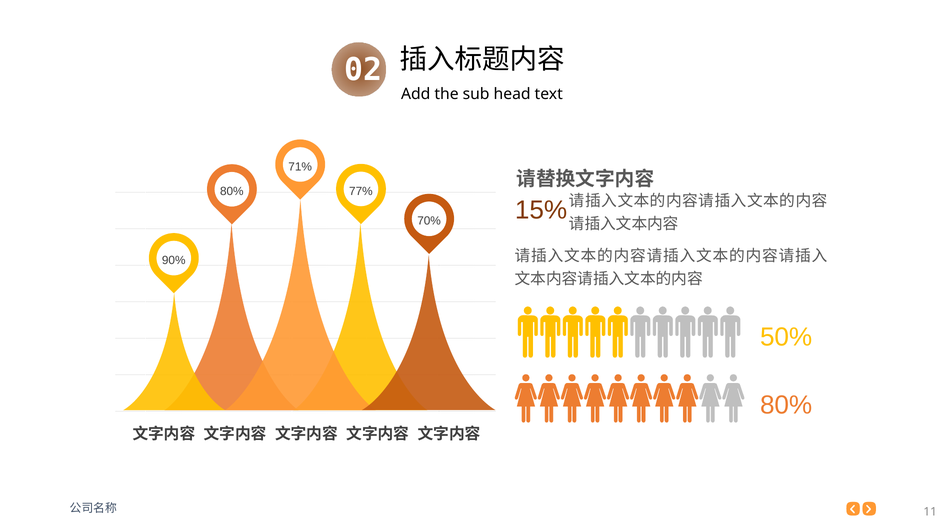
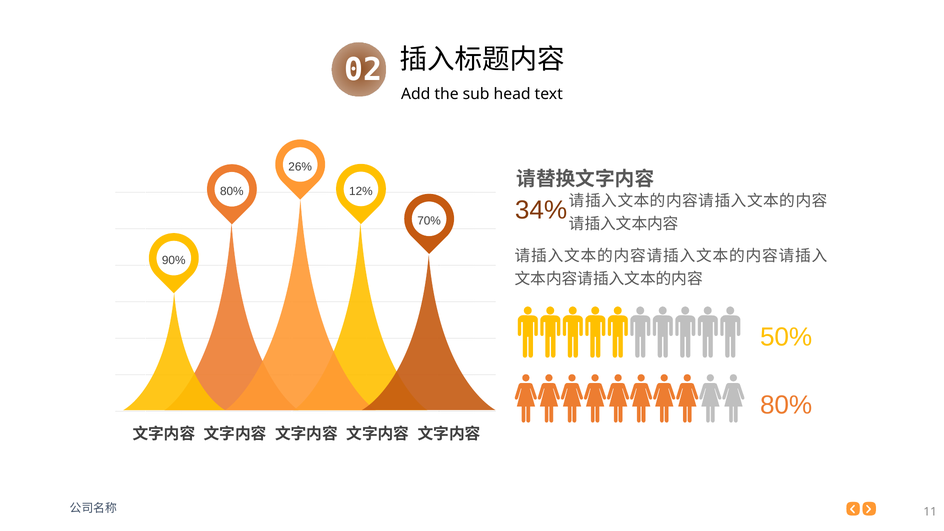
71%: 71% -> 26%
77%: 77% -> 12%
15%: 15% -> 34%
